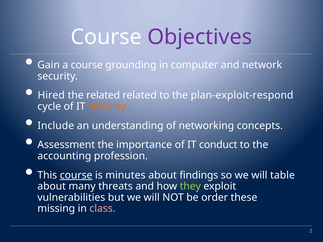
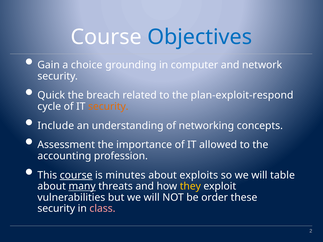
Objectives colour: purple -> blue
a course: course -> choice
Hired: Hired -> Quick
the related: related -> breach
conduct: conduct -> allowed
findings: findings -> exploits
many underline: none -> present
they colour: light green -> yellow
missing at (56, 209): missing -> security
